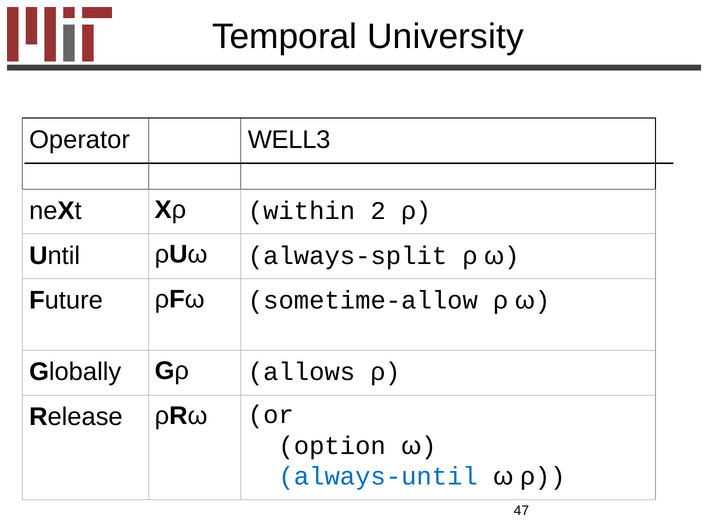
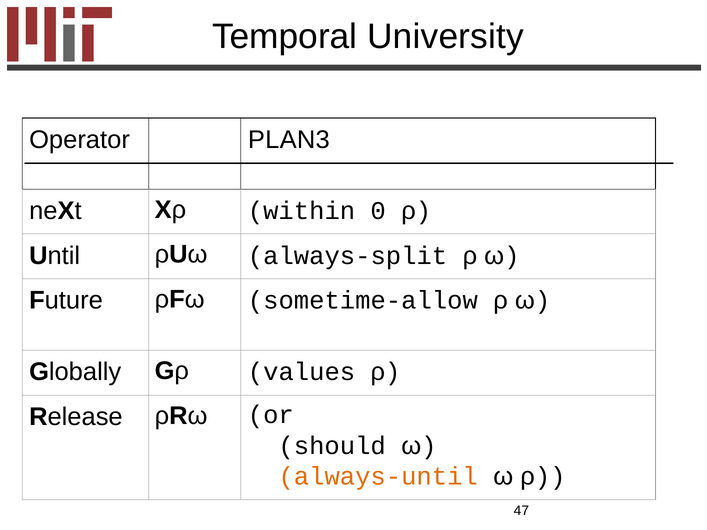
WELL3: WELL3 -> PLAN3
2: 2 -> 0
allows: allows -> values
option: option -> should
always-until colour: blue -> orange
